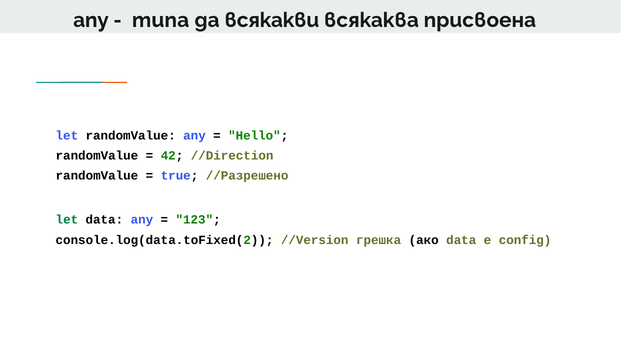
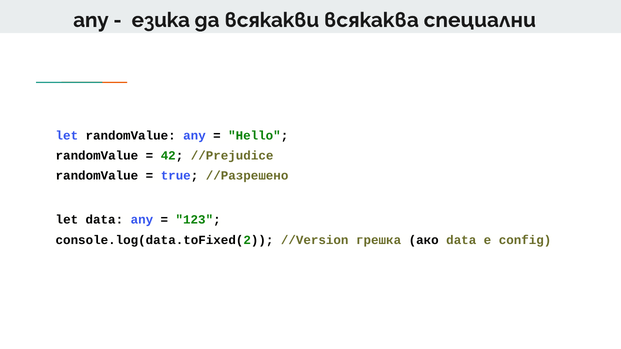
типа: типа -> езика
присвоена: присвоена -> специални
//Direction: //Direction -> //Prejudice
let at (67, 220) colour: green -> black
